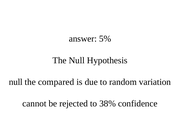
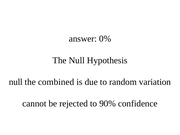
5%: 5% -> 0%
compared: compared -> combined
38%: 38% -> 90%
